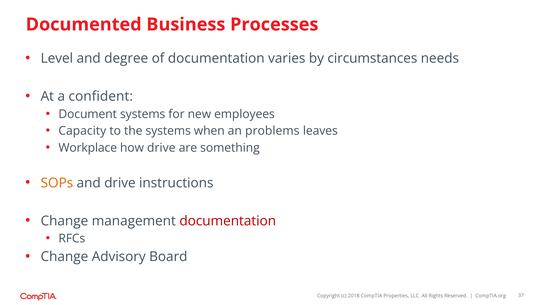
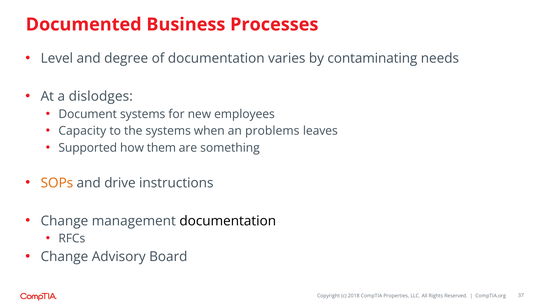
circumstances: circumstances -> contaminating
confident: confident -> dislodges
Workplace: Workplace -> Supported
how drive: drive -> them
documentation at (228, 221) colour: red -> black
